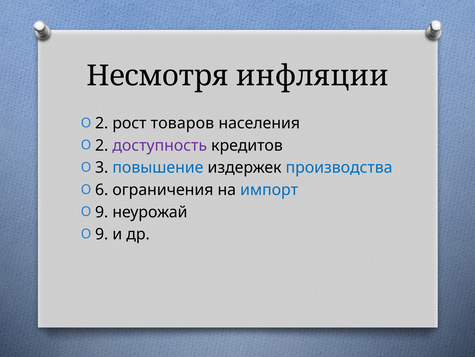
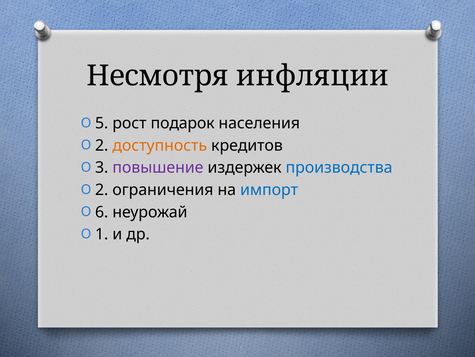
2 at (102, 123): 2 -> 5
товаров: товаров -> подарок
доступность colour: purple -> orange
повышение colour: blue -> purple
6 at (102, 190): 6 -> 2
9 at (102, 212): 9 -> 6
9 at (102, 234): 9 -> 1
